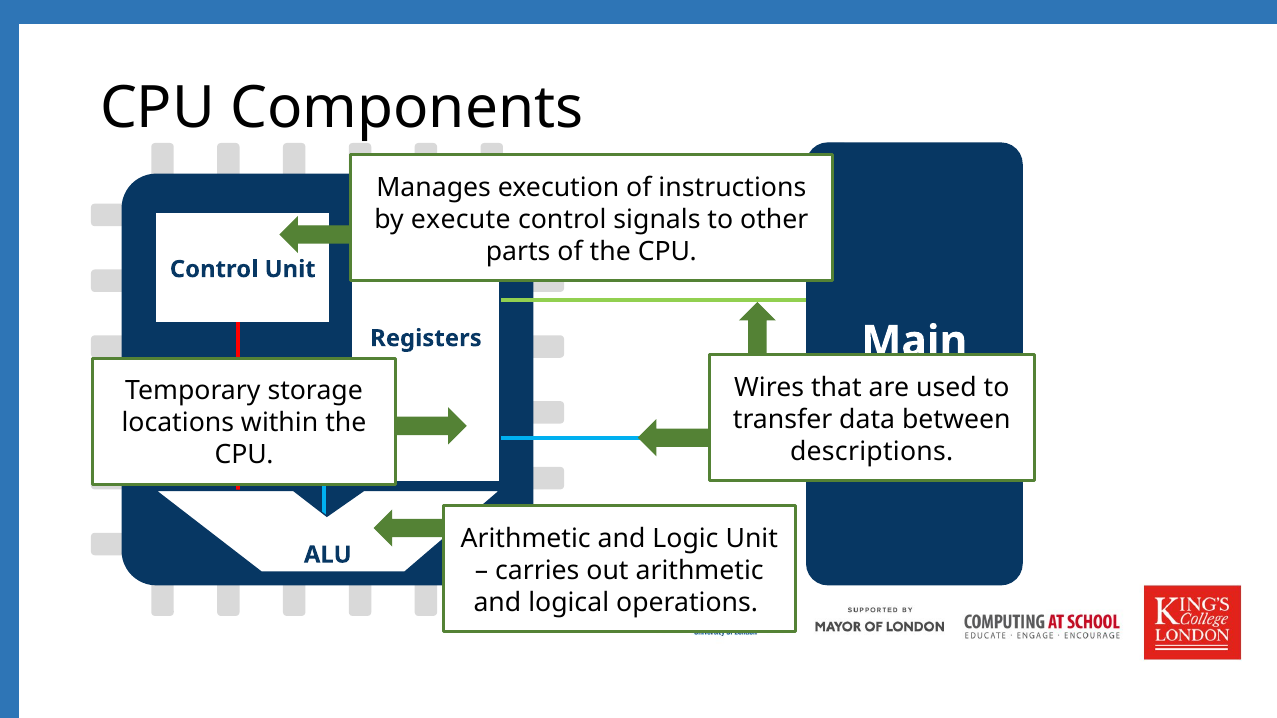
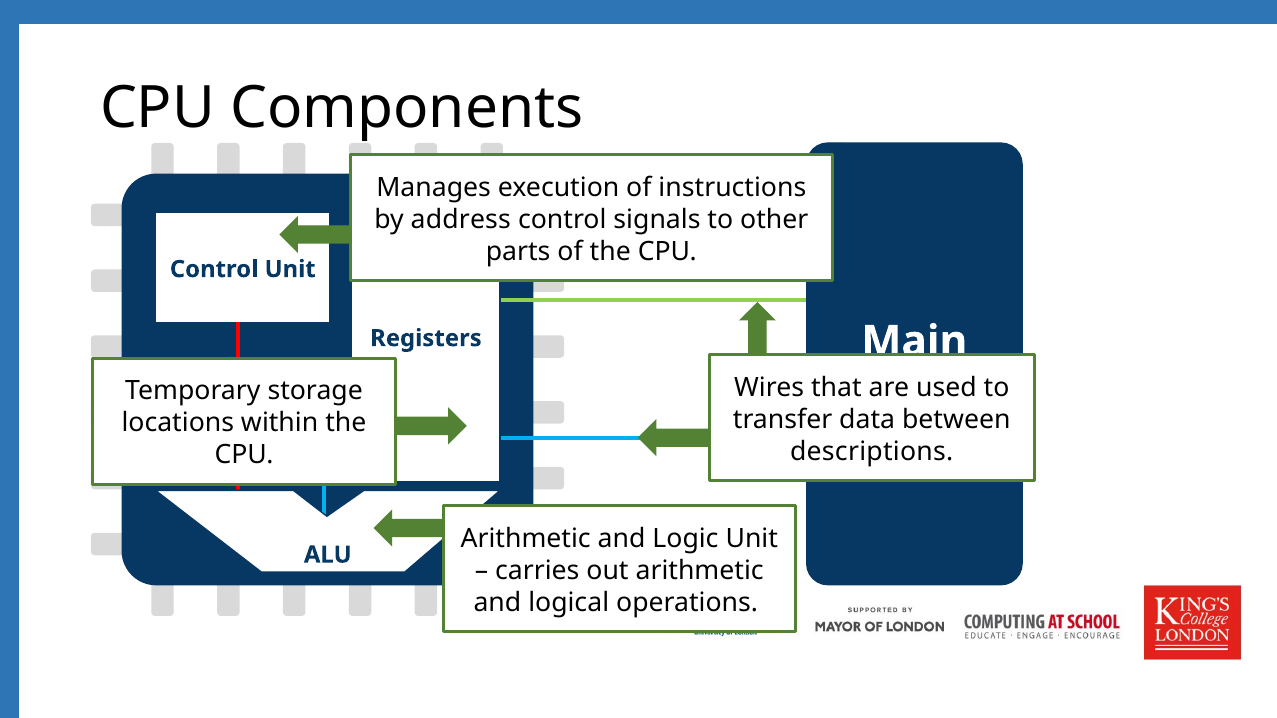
execute: execute -> address
